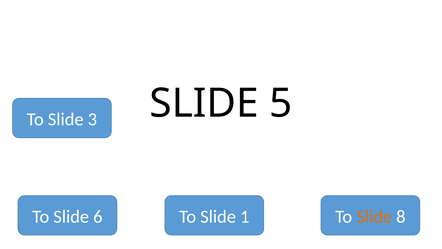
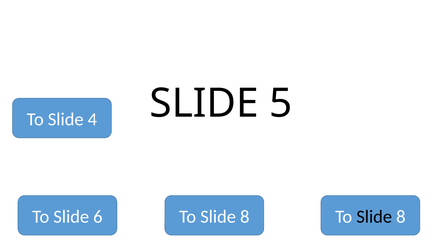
3: 3 -> 4
1 at (245, 216): 1 -> 8
Slide at (374, 216) colour: orange -> black
